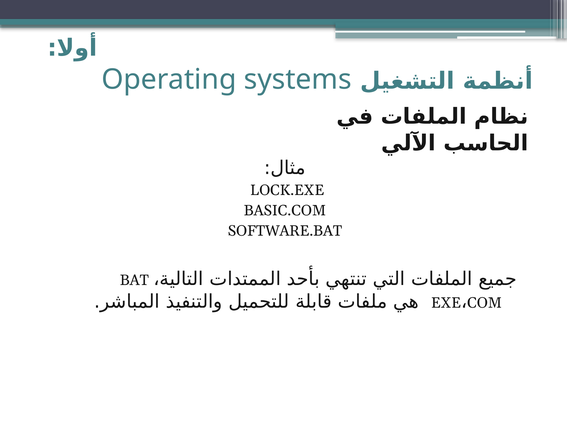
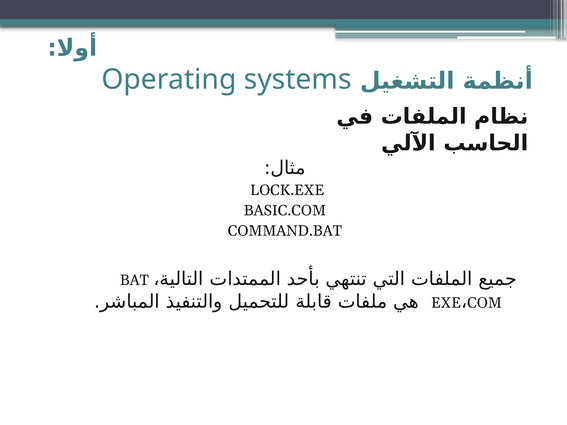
SOFTWARE.BAT: SOFTWARE.BAT -> COMMAND.BAT
